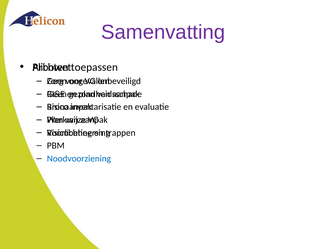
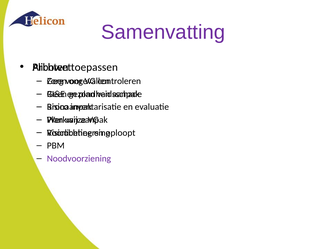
onbeveiligd: onbeveiligd -> controleren
trappen: trappen -> oploopt
Noodvoorziening colour: blue -> purple
